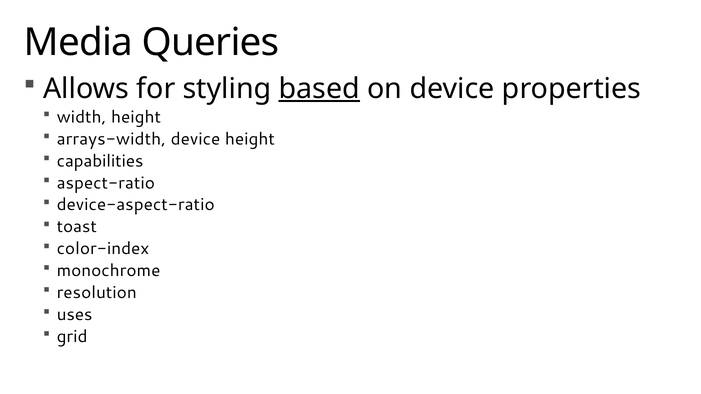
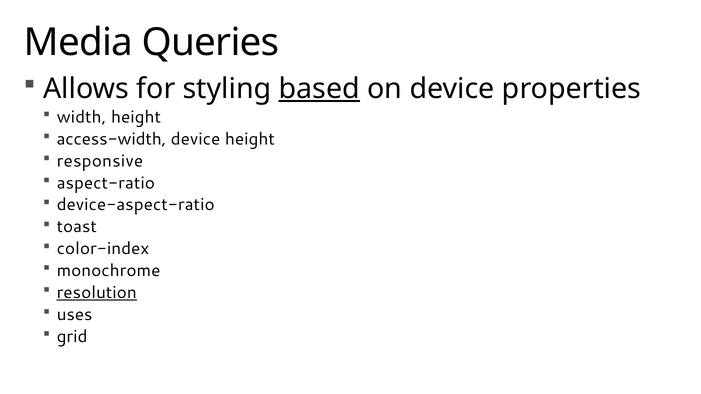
arrays-width: arrays-width -> access-width
capabilities: capabilities -> responsive
resolution underline: none -> present
